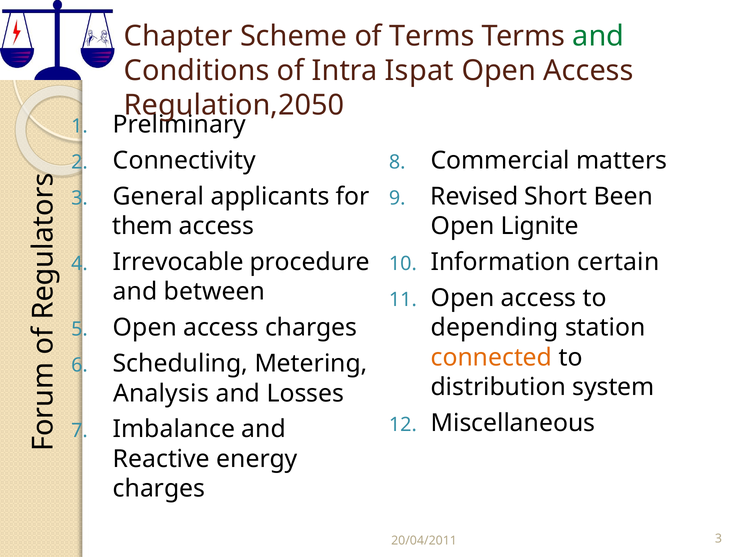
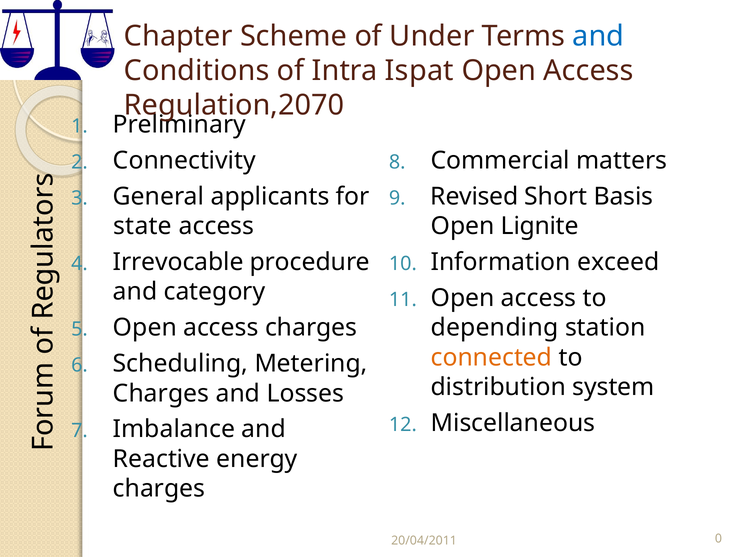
of Terms: Terms -> Under
and at (598, 36) colour: green -> blue
Regulation,2050: Regulation,2050 -> Regulation,2070
Been: Been -> Basis
them: them -> state
certain: certain -> exceed
between: between -> category
Analysis at (161, 394): Analysis -> Charges
20/04/2011 3: 3 -> 0
